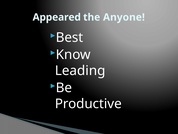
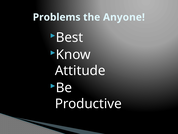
Appeared: Appeared -> Problems
Leading: Leading -> Attitude
